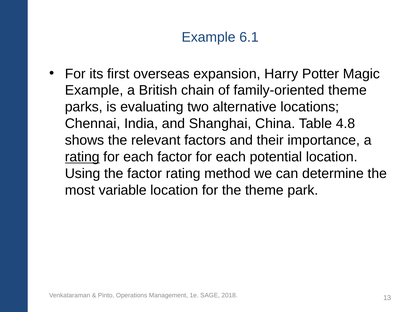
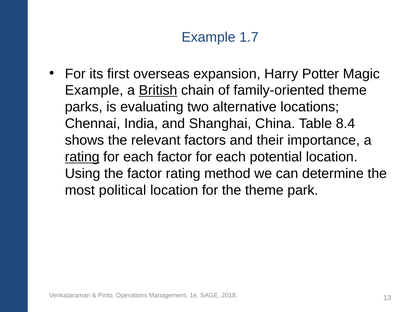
6.1: 6.1 -> 1.7
British underline: none -> present
4.8: 4.8 -> 8.4
variable: variable -> political
